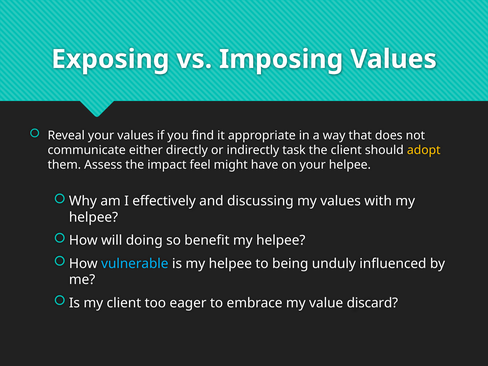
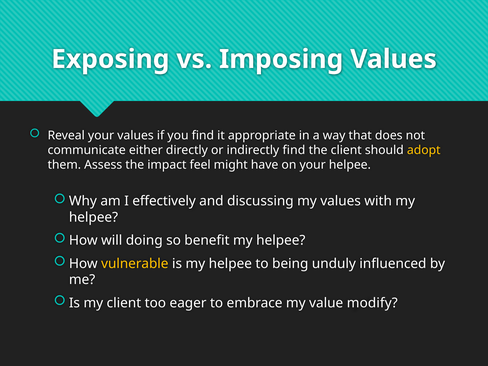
indirectly task: task -> find
vulnerable colour: light blue -> yellow
discard: discard -> modify
